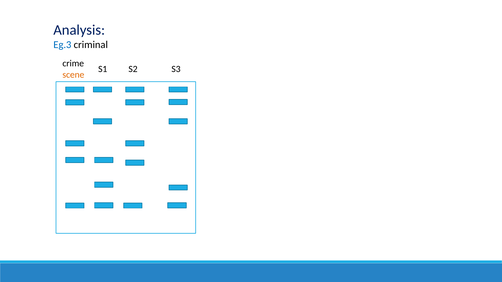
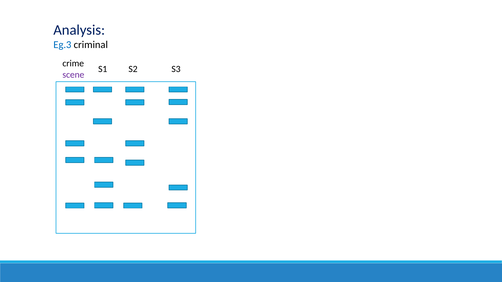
scene colour: orange -> purple
